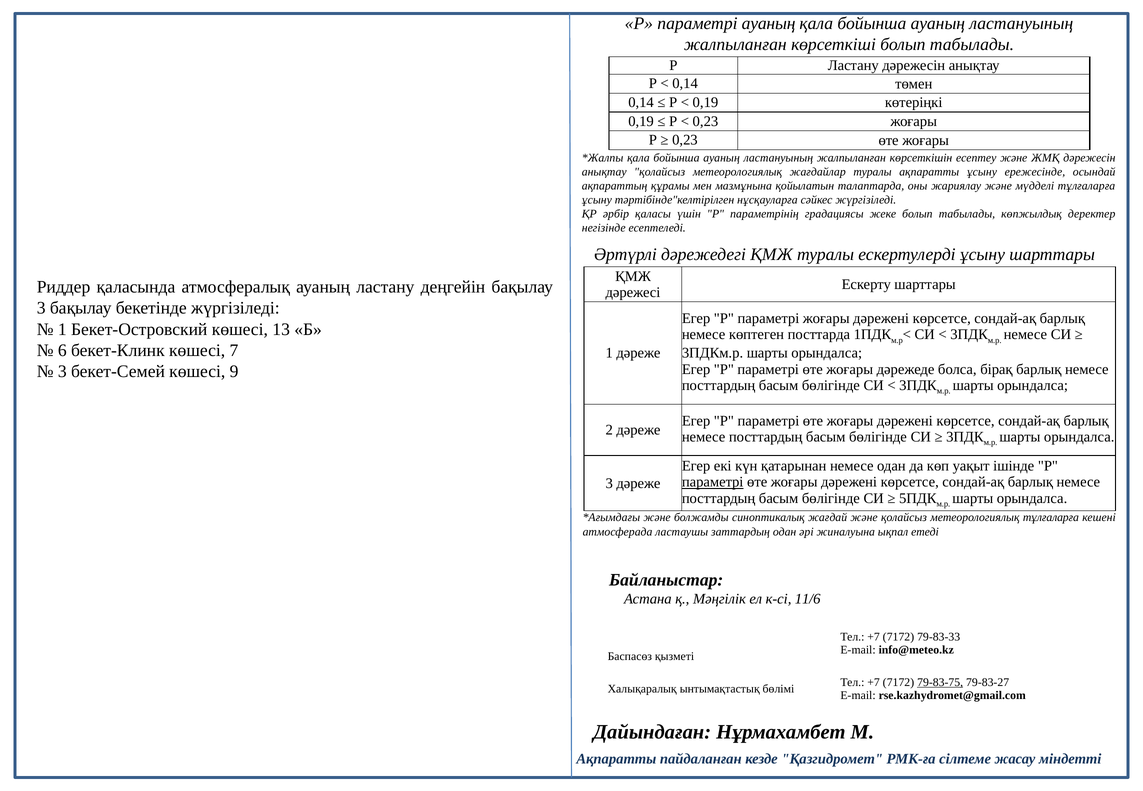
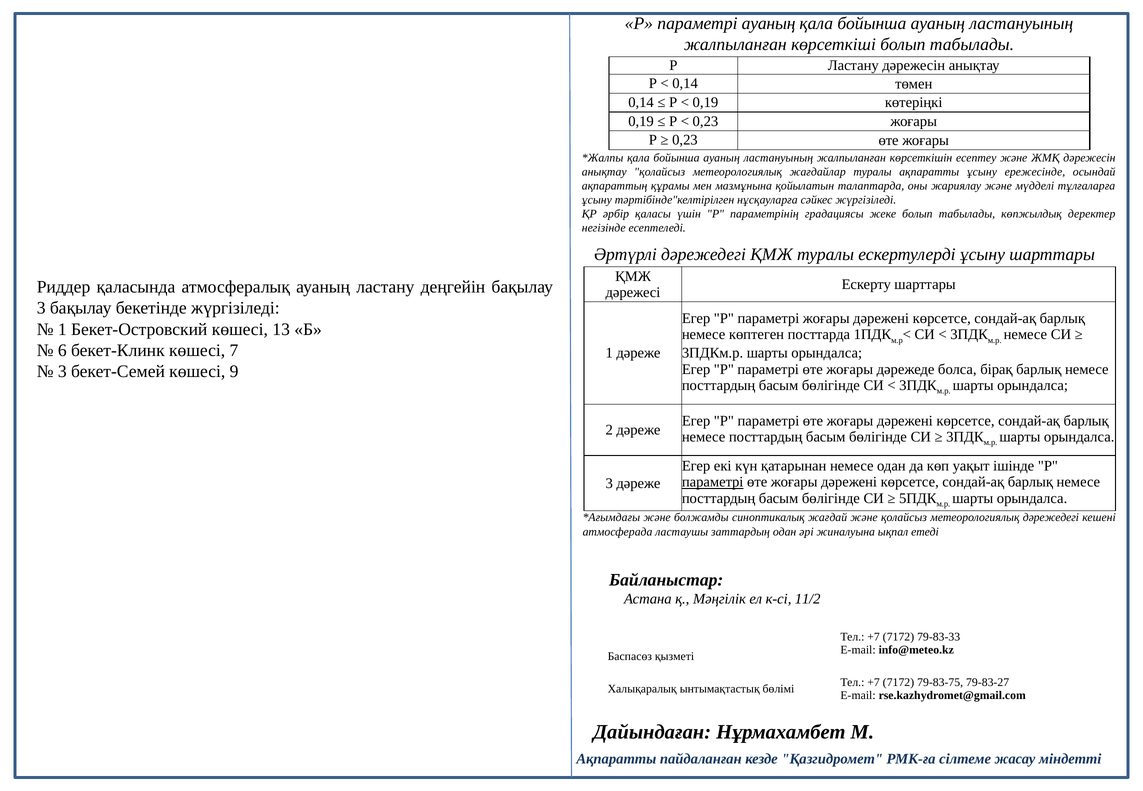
метеорологиялық тұлғаларға: тұлғаларға -> дәрежедегі
11/6: 11/6 -> 11/2
79-83-75 underline: present -> none
